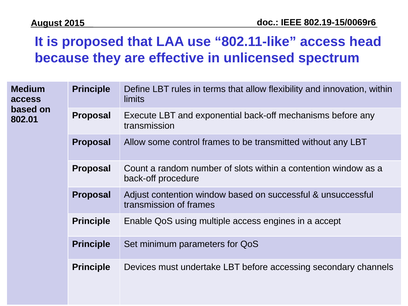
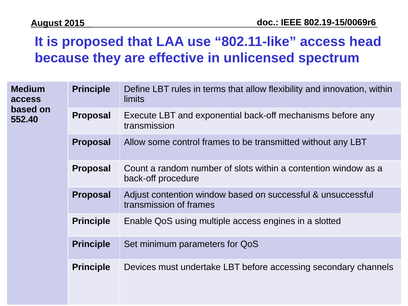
802.01: 802.01 -> 552.40
accept: accept -> slotted
